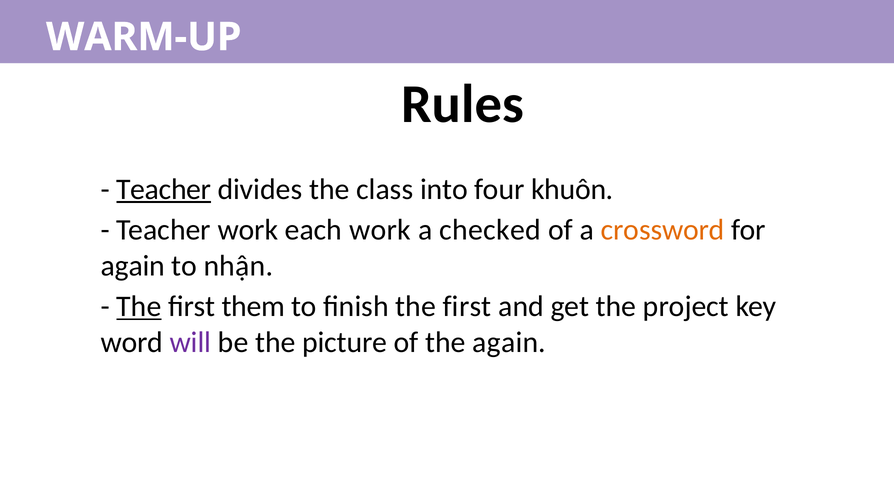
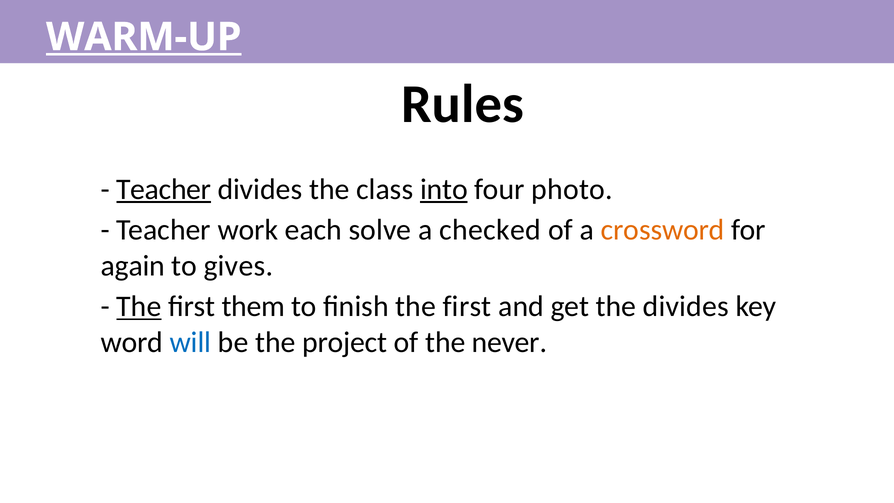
WARM-UP underline: none -> present
into underline: none -> present
khuôn: khuôn -> photo
each work: work -> solve
nhận: nhận -> gives
the project: project -> divides
will colour: purple -> blue
picture: picture -> project
the again: again -> never
